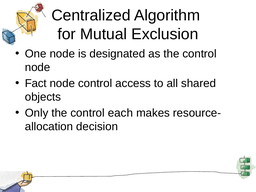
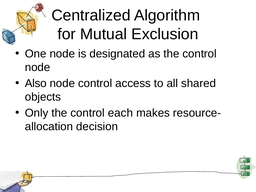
Fact: Fact -> Also
